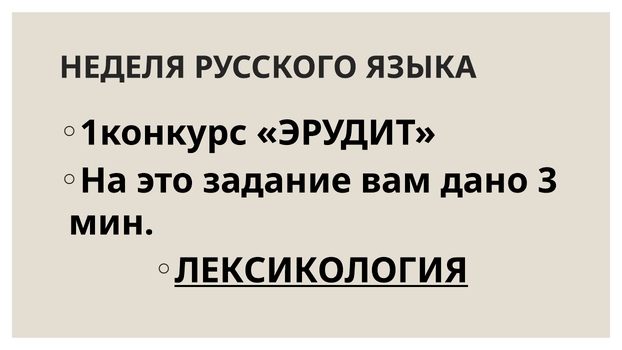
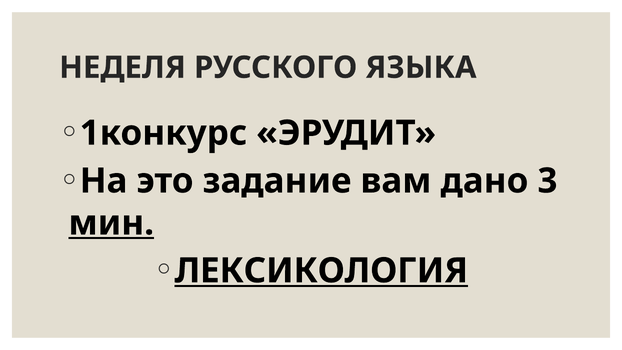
мин underline: none -> present
